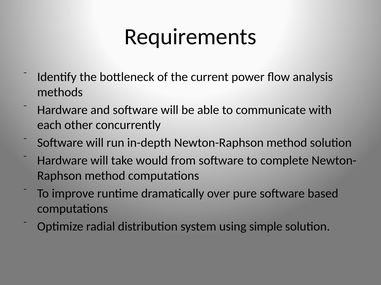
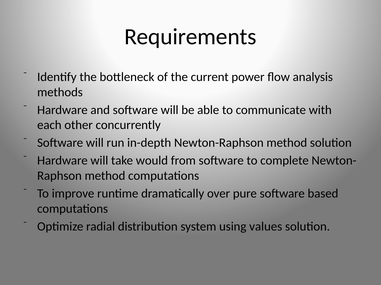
simple: simple -> values
